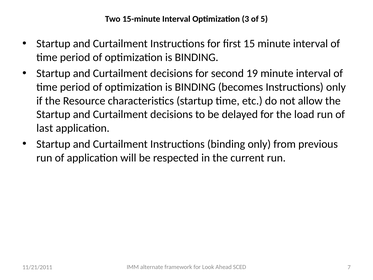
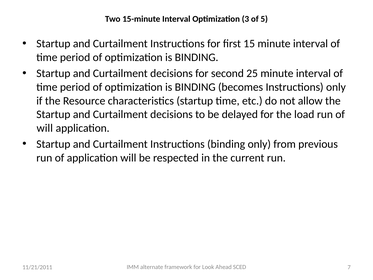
19: 19 -> 25
last at (45, 128): last -> will
